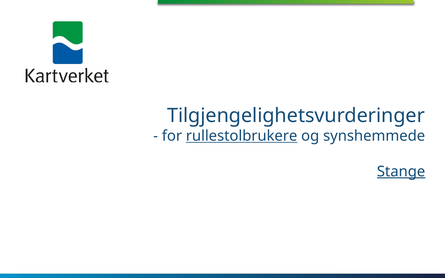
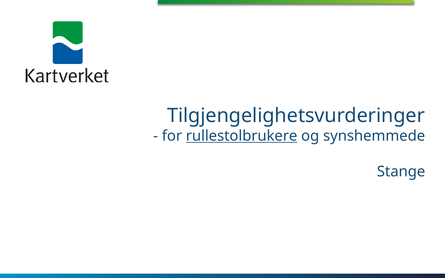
Stange underline: present -> none
